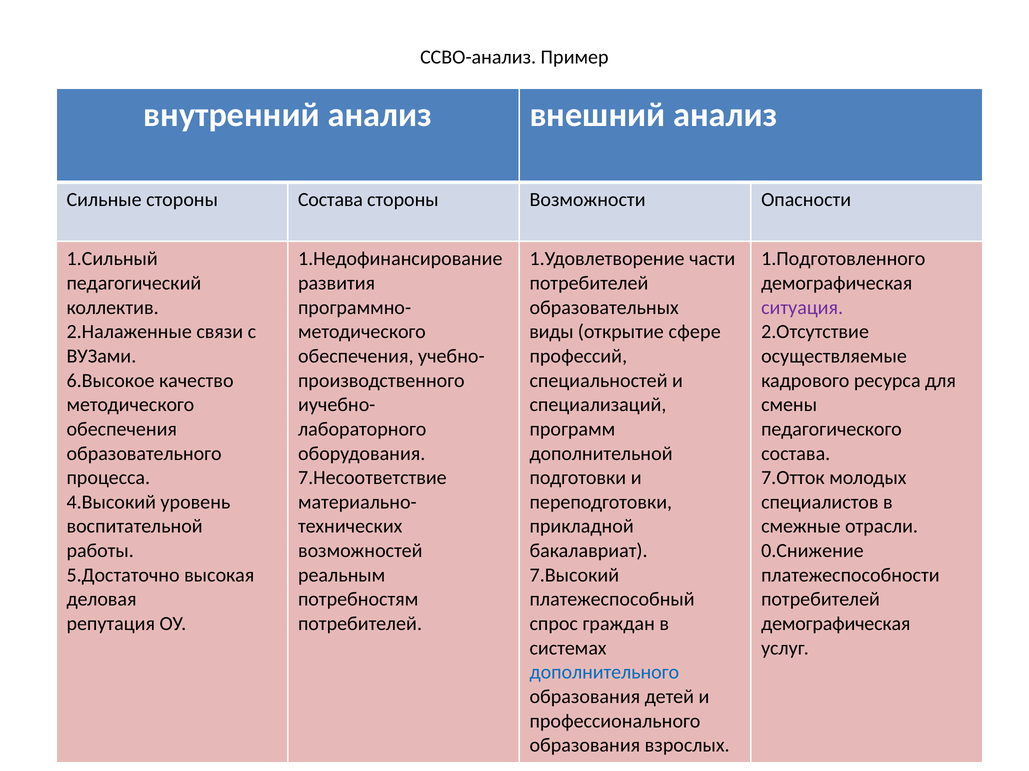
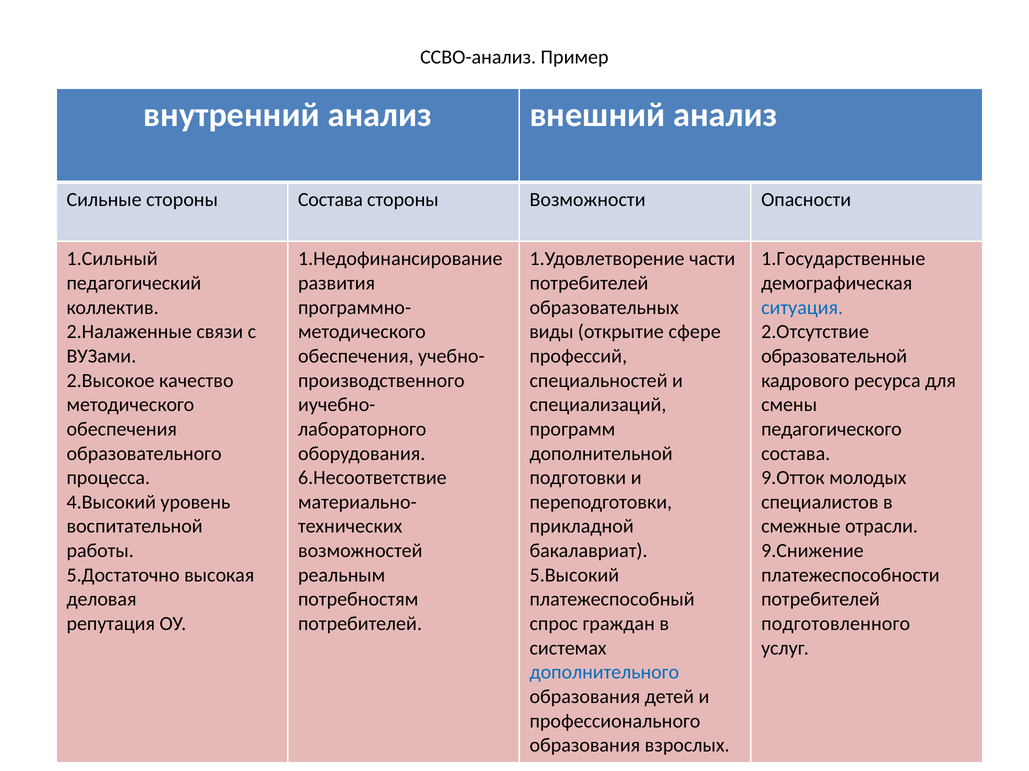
1.Подготовленного: 1.Подготовленного -> 1.Государственные
ситуация colour: purple -> blue
осуществляемые: осуществляемые -> образовательной
6.Высокое: 6.Высокое -> 2.Высокое
7.Несоответствие: 7.Несоответствие -> 6.Несоответствие
7.Отток: 7.Отток -> 9.Отток
0.Снижение: 0.Снижение -> 9.Снижение
7.Высокий: 7.Высокий -> 5.Высокий
демографическая at (836, 624): демографическая -> подготовленного
